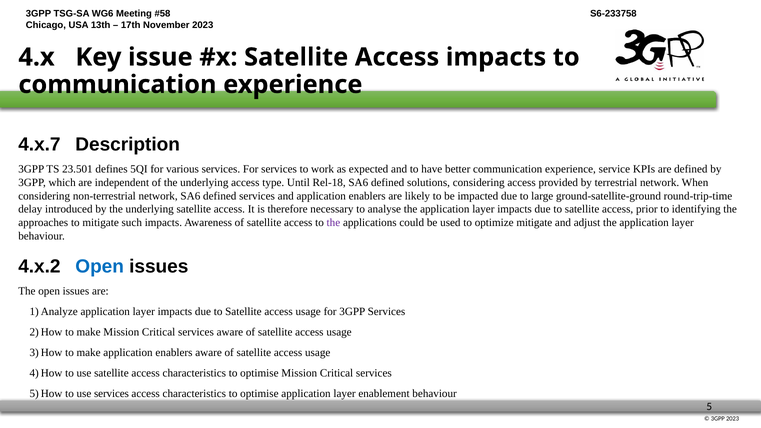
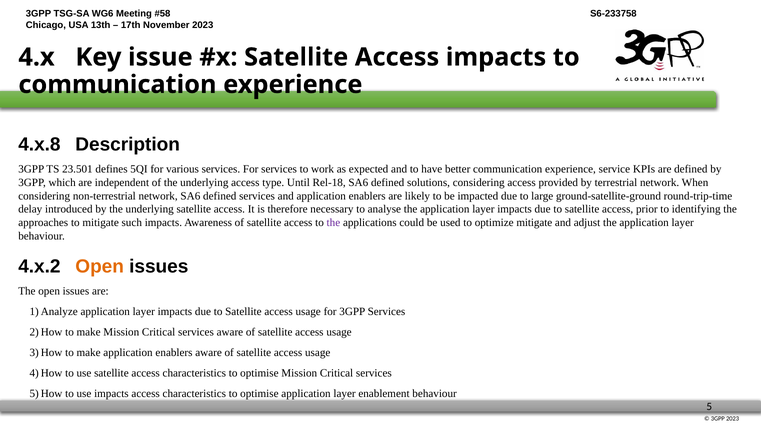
4.x.7: 4.x.7 -> 4.x.8
Open at (100, 267) colour: blue -> orange
use services: services -> impacts
